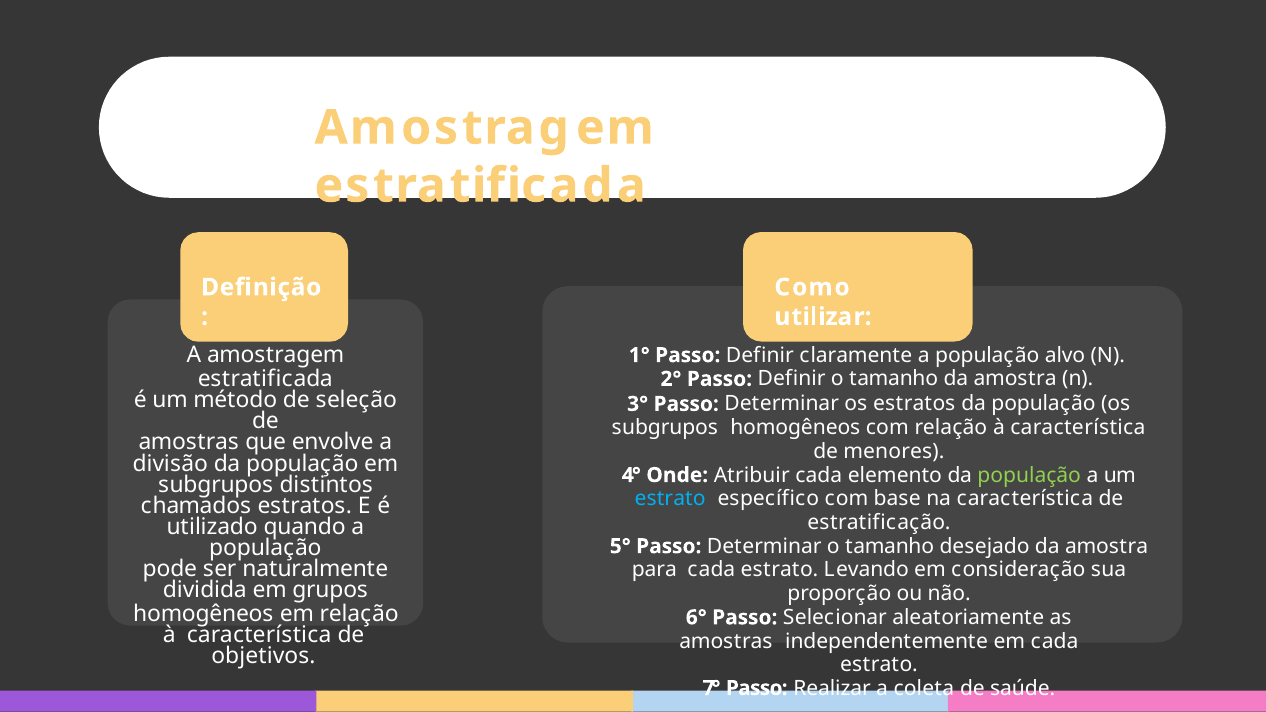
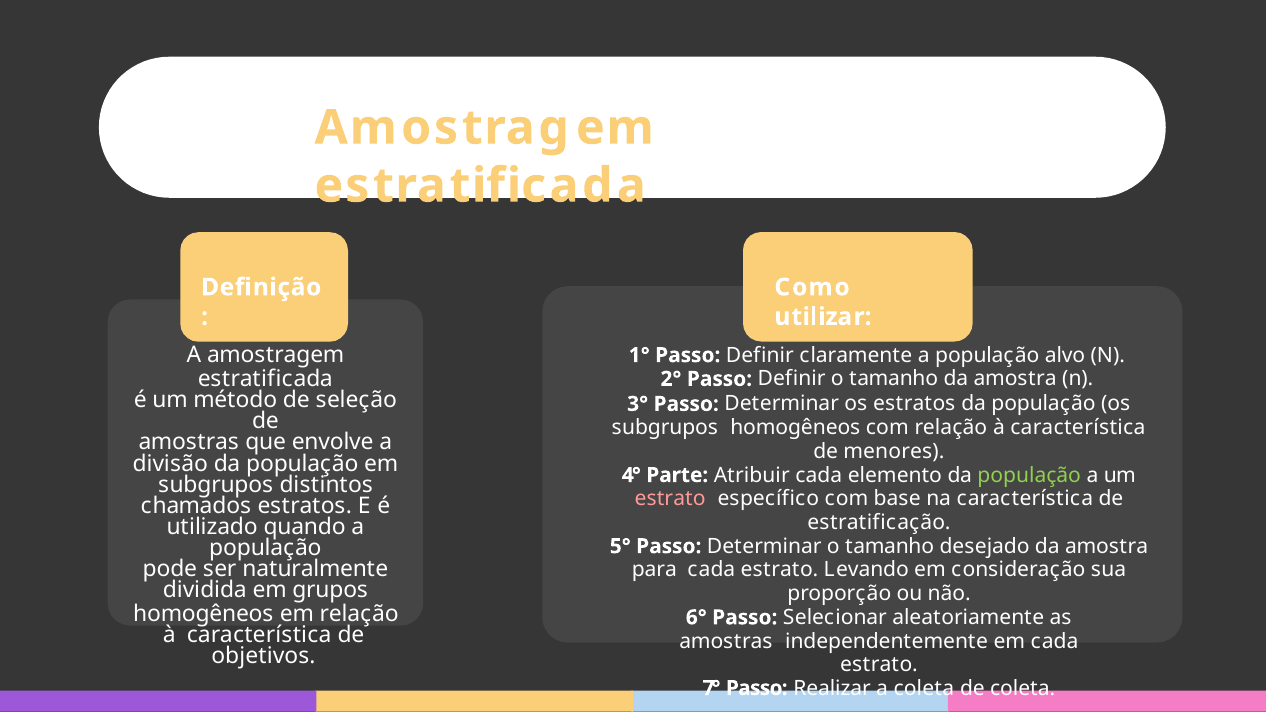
Onde: Onde -> Parte
estrato at (670, 499) colour: light blue -> pink
de saúde: saúde -> coleta
